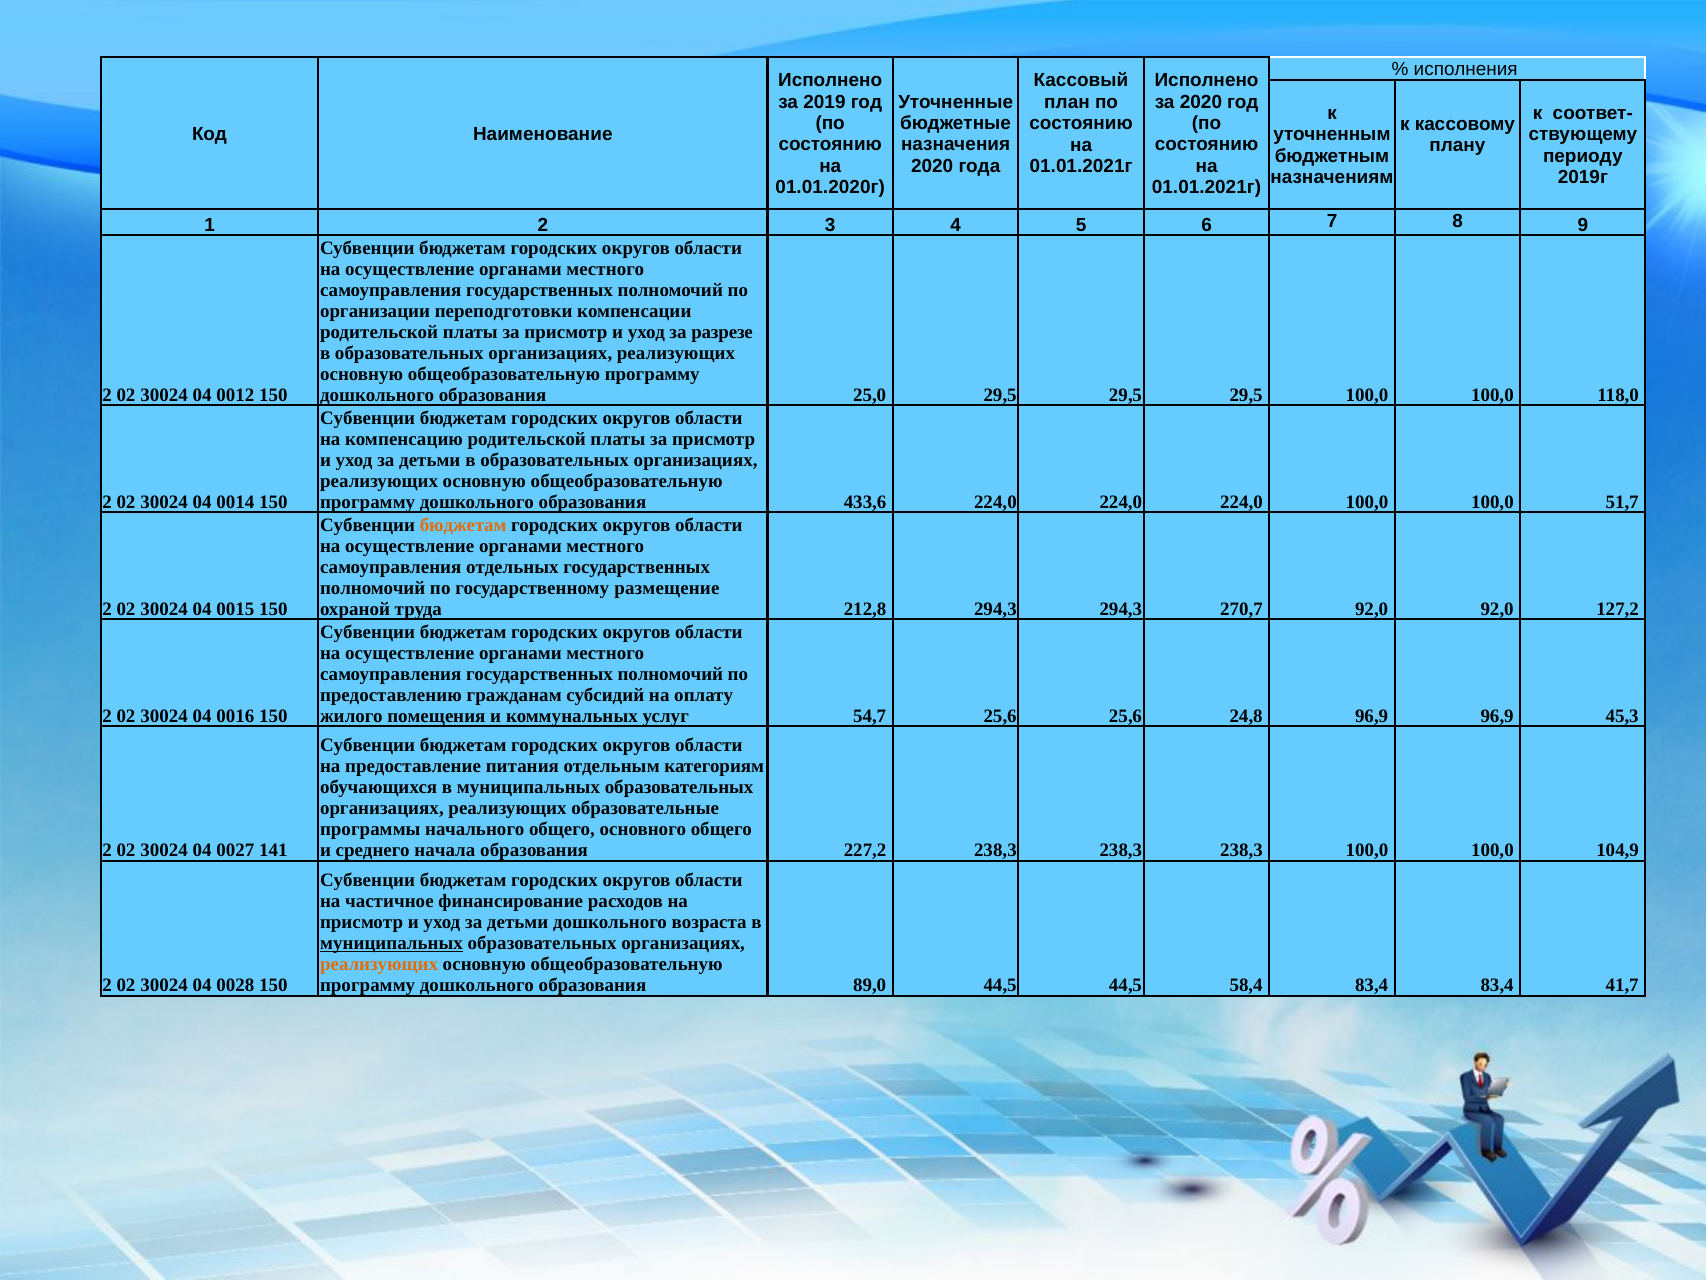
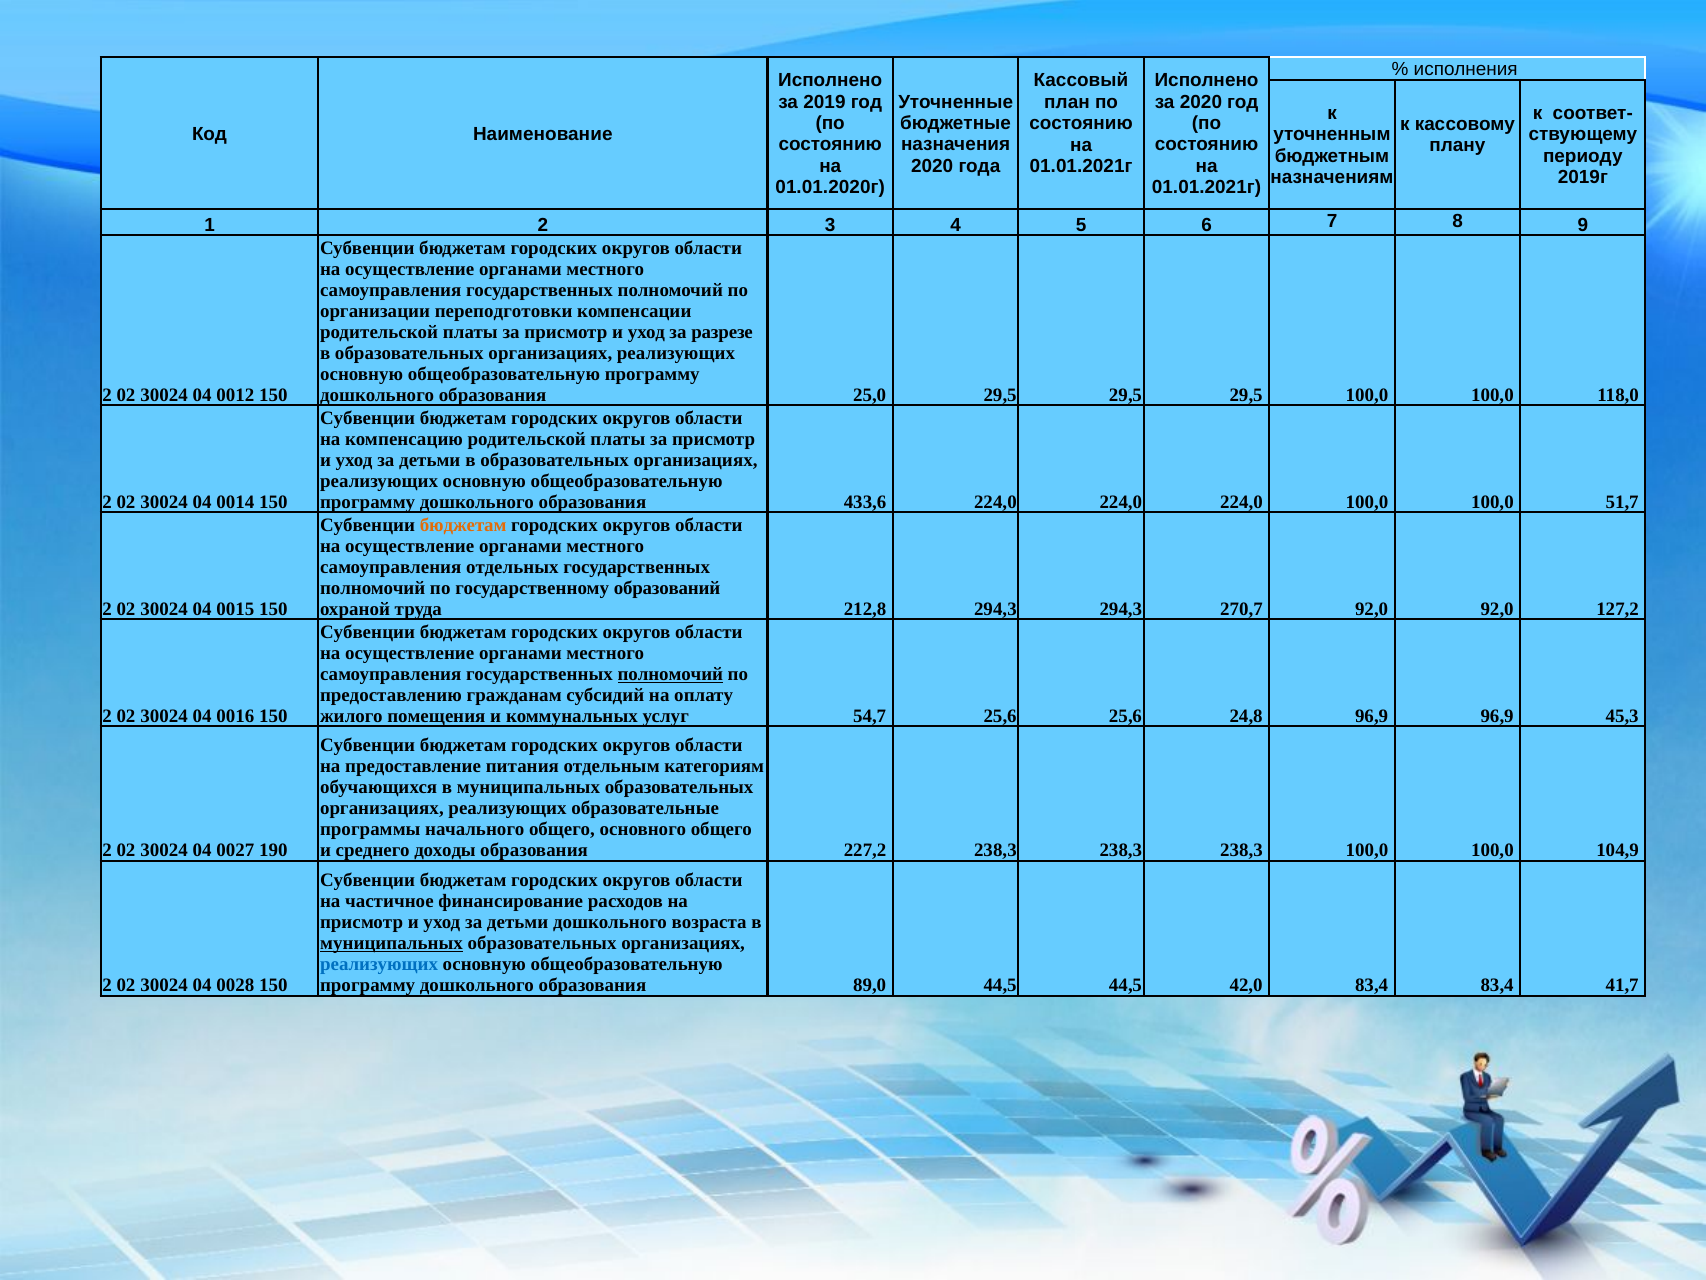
размещение: размещение -> образований
полномочий at (670, 674) underline: none -> present
141: 141 -> 190
начала: начала -> доходы
реализующих at (379, 964) colour: orange -> blue
58,4: 58,4 -> 42,0
